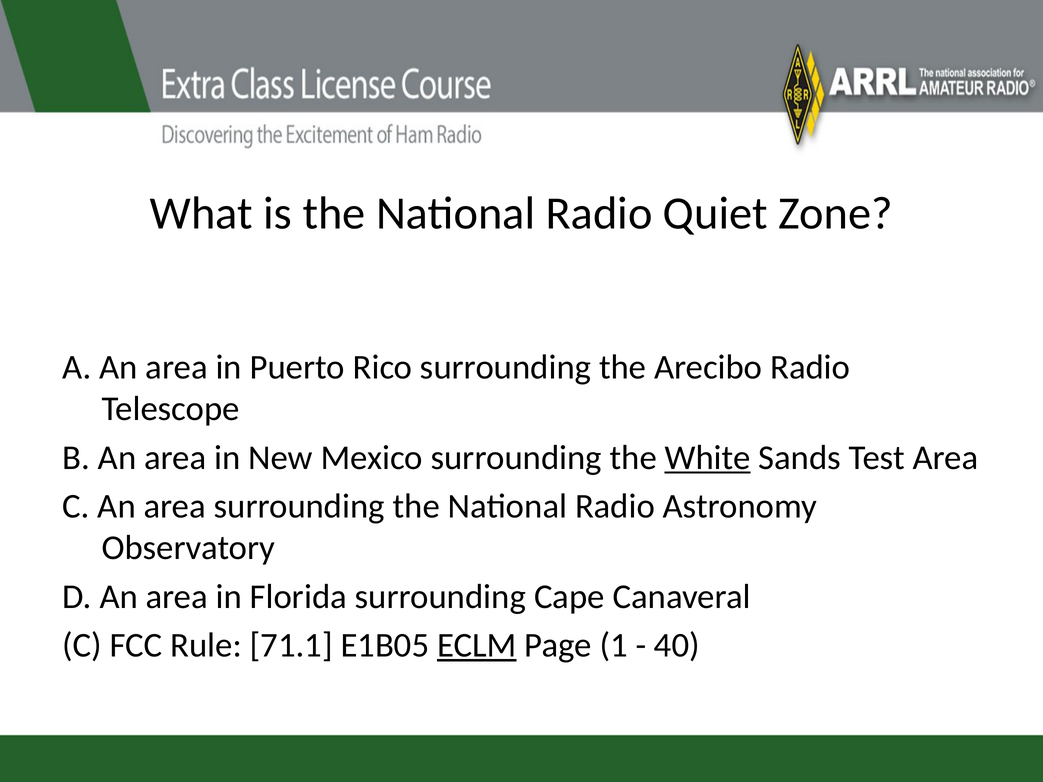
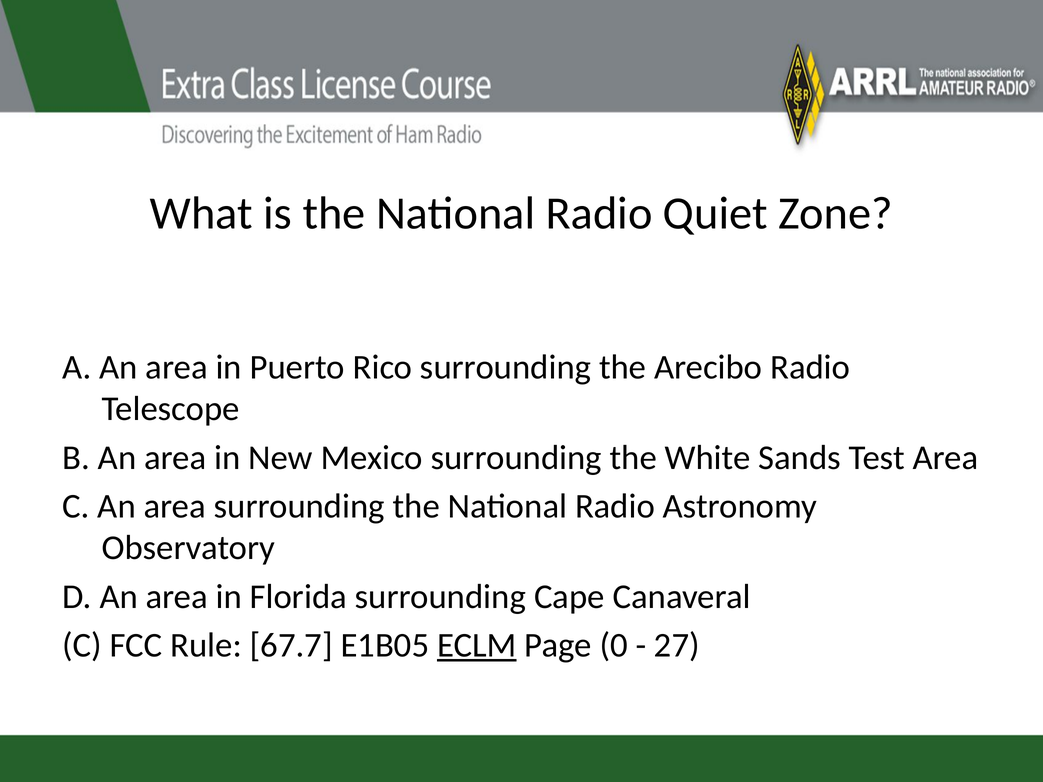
White underline: present -> none
71.1: 71.1 -> 67.7
1: 1 -> 0
40: 40 -> 27
